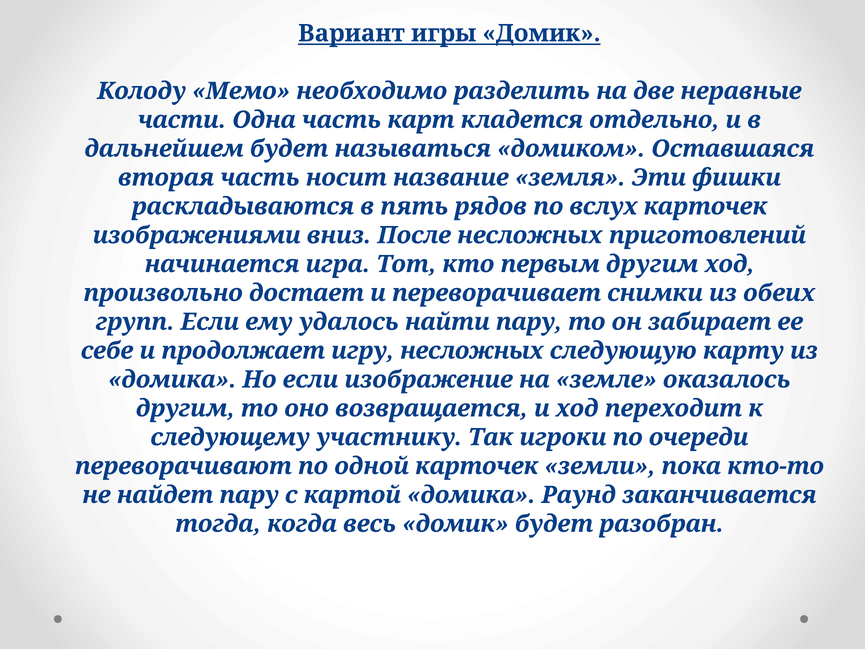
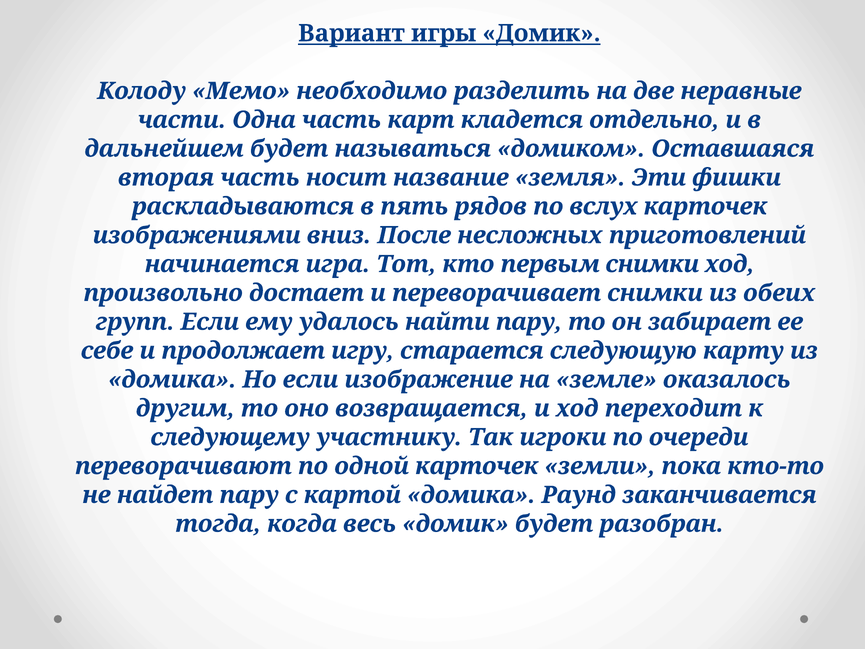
первым другим: другим -> снимки
игру несложных: несложных -> старается
